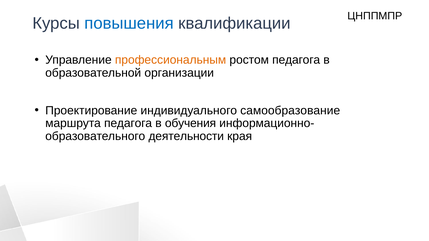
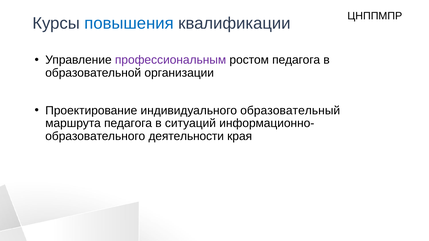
профессиональным colour: orange -> purple
самообразование: самообразование -> образовательный
обучения: обучения -> ситуаций
